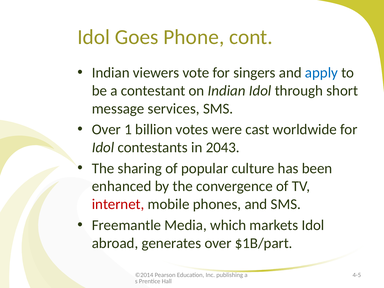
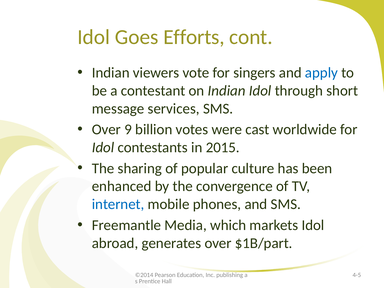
Phone: Phone -> Efforts
1: 1 -> 9
2043: 2043 -> 2015
internet colour: red -> blue
